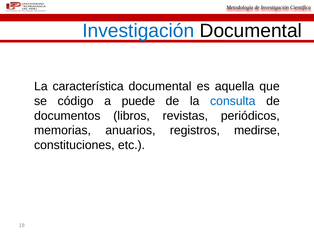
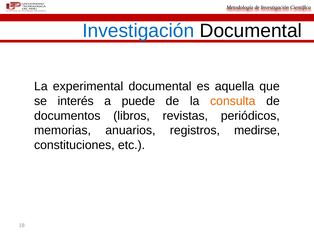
característica: característica -> experimental
código: código -> interés
consulta colour: blue -> orange
